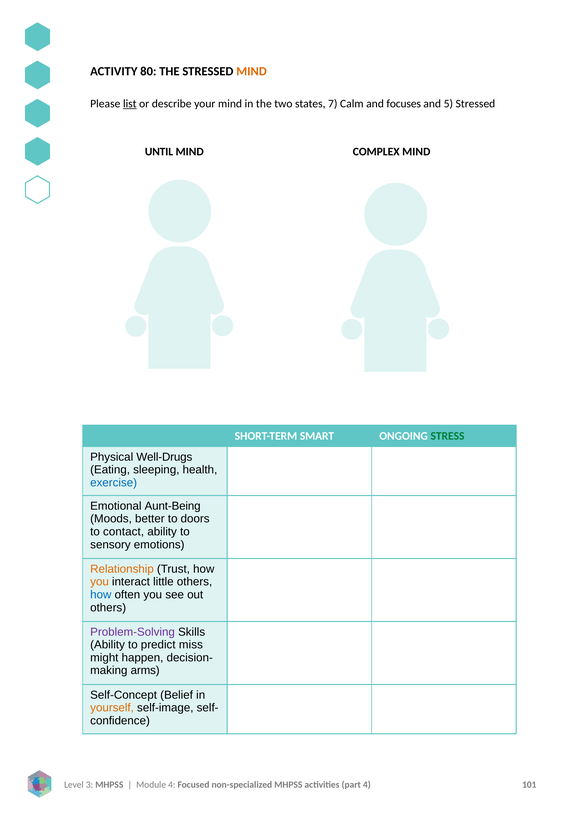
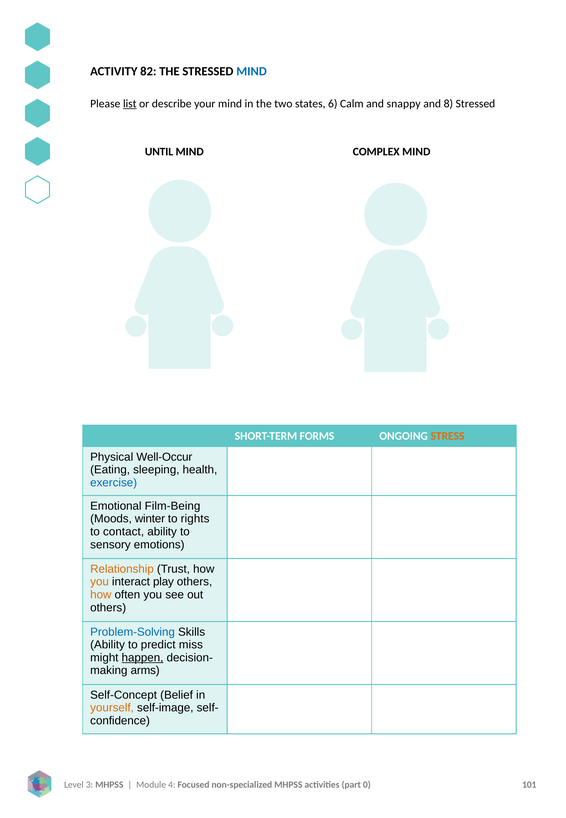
80: 80 -> 82
MIND at (252, 71) colour: orange -> blue
7: 7 -> 6
focuses: focuses -> snappy
5: 5 -> 8
SMART: SMART -> FORMS
STRESS colour: green -> orange
Well-Drugs: Well-Drugs -> Well-Occur
Aunt-Being: Aunt-Being -> Film-Being
better: better -> winter
doors: doors -> rights
little: little -> play
how at (101, 594) colour: blue -> orange
Problem-Solving colour: purple -> blue
happen underline: none -> present
4 at (367, 784): 4 -> 0
